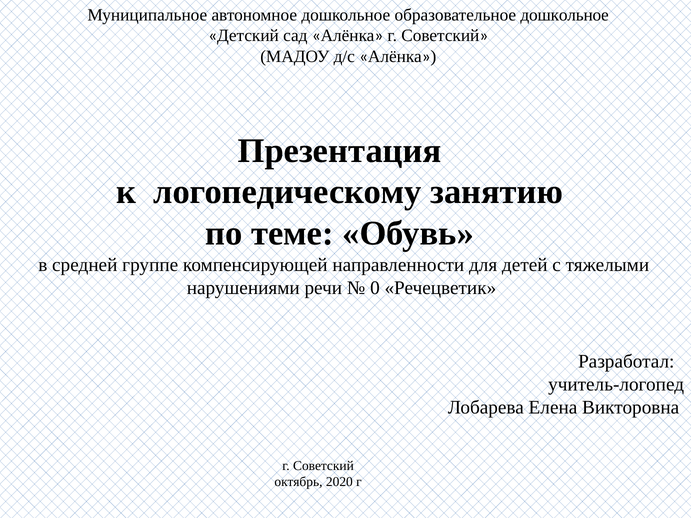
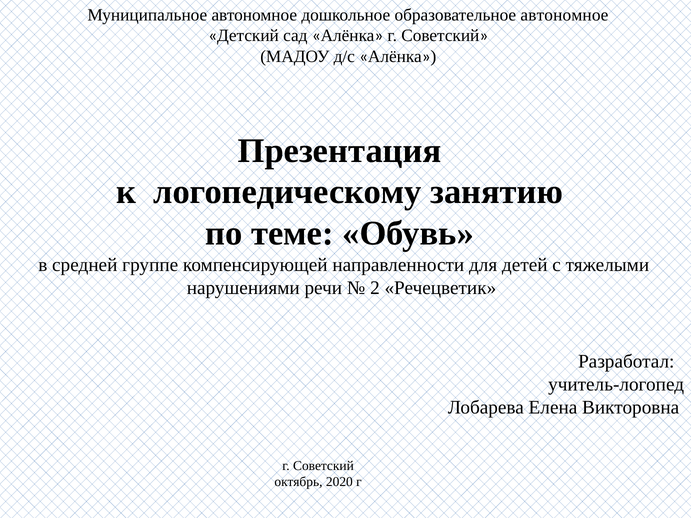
образовательное дошкольное: дошкольное -> автономное
0: 0 -> 2
